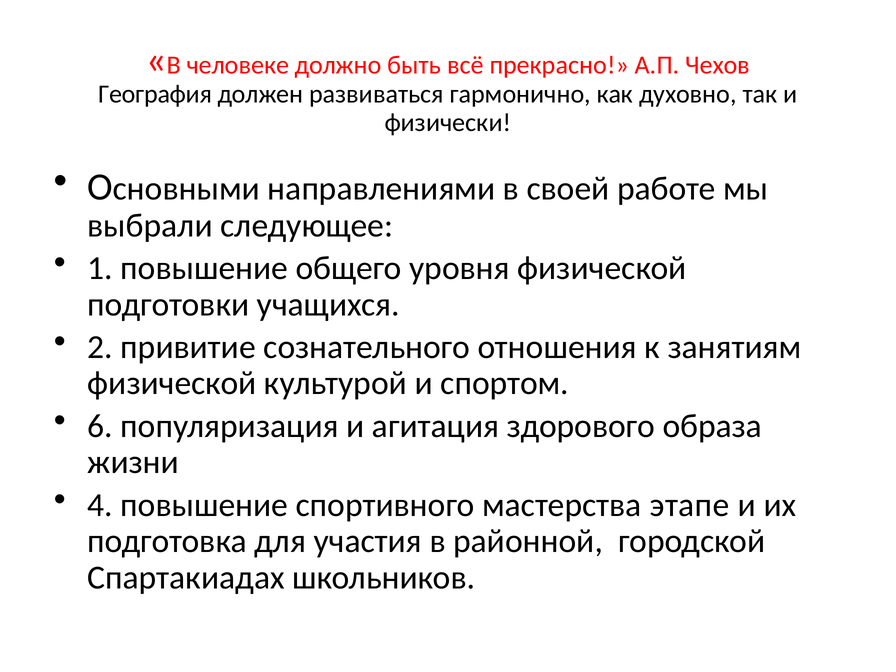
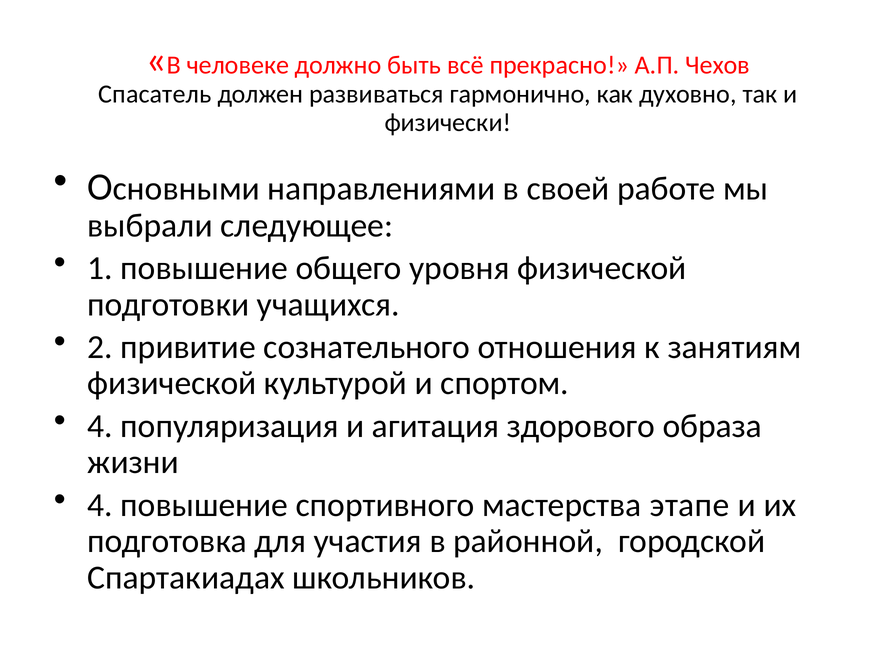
География: География -> Спасатель
6 at (100, 426): 6 -> 4
